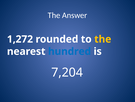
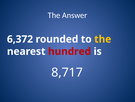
1,272: 1,272 -> 6,372
hundred colour: blue -> red
7,204: 7,204 -> 8,717
